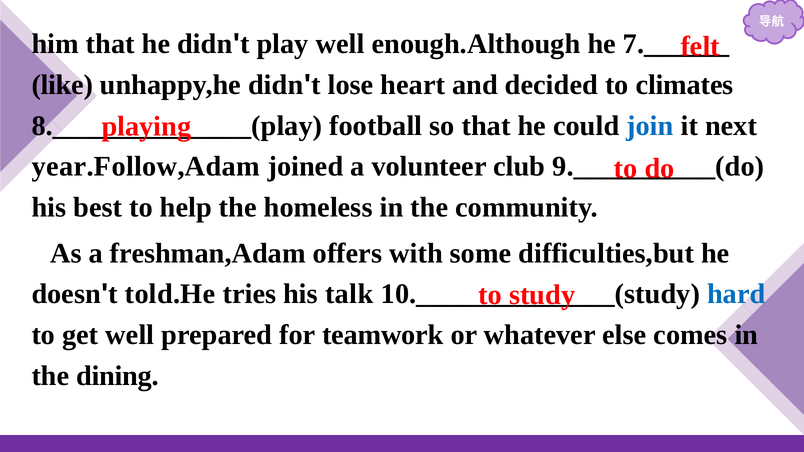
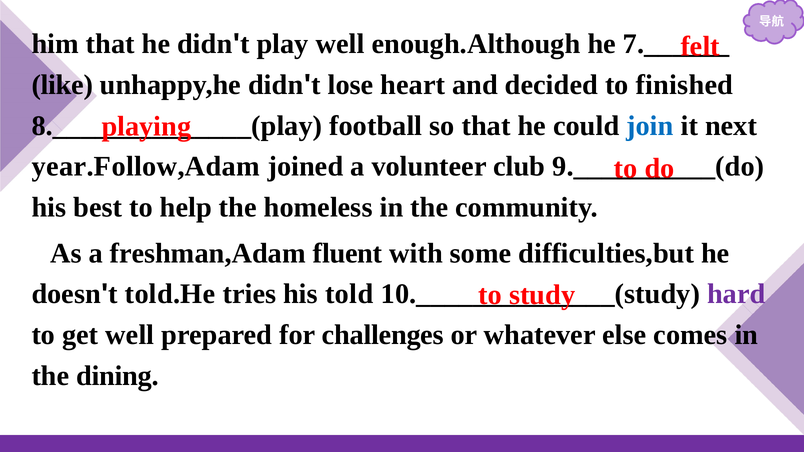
climates: climates -> finished
offers: offers -> fluent
talk: talk -> told
hard colour: blue -> purple
teamwork: teamwork -> challenges
